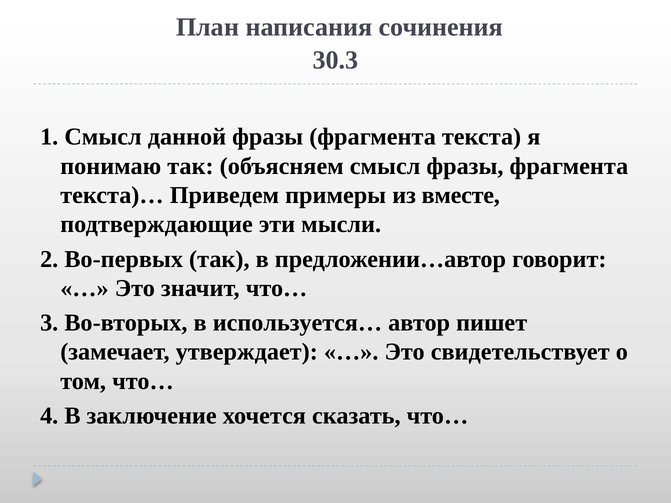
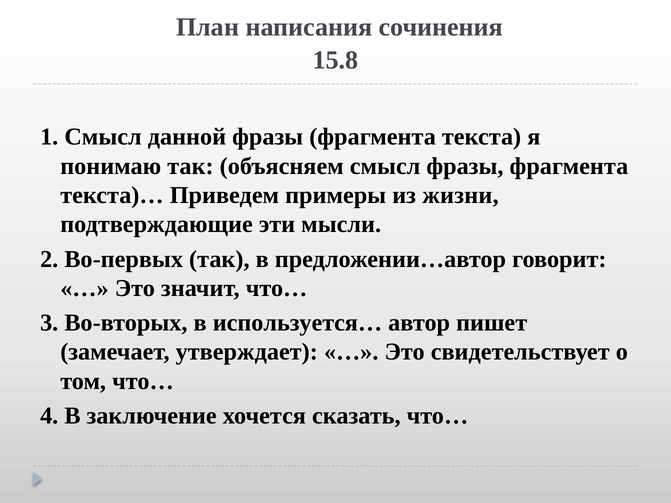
30.3: 30.3 -> 15.8
вместе: вместе -> жизни
